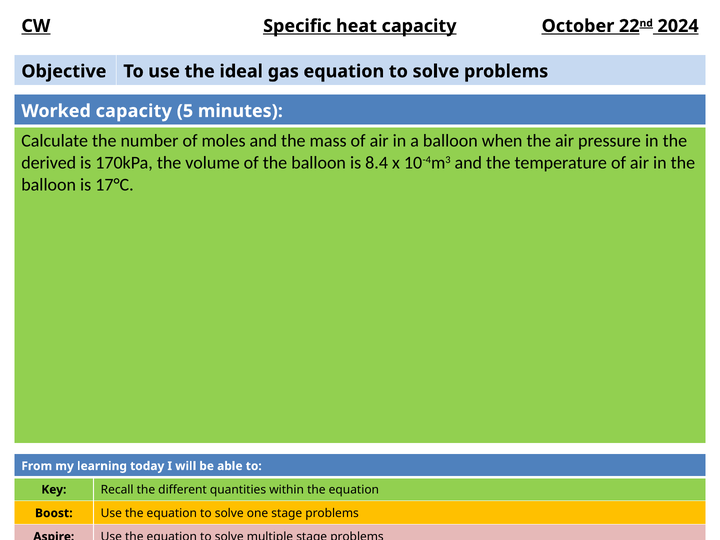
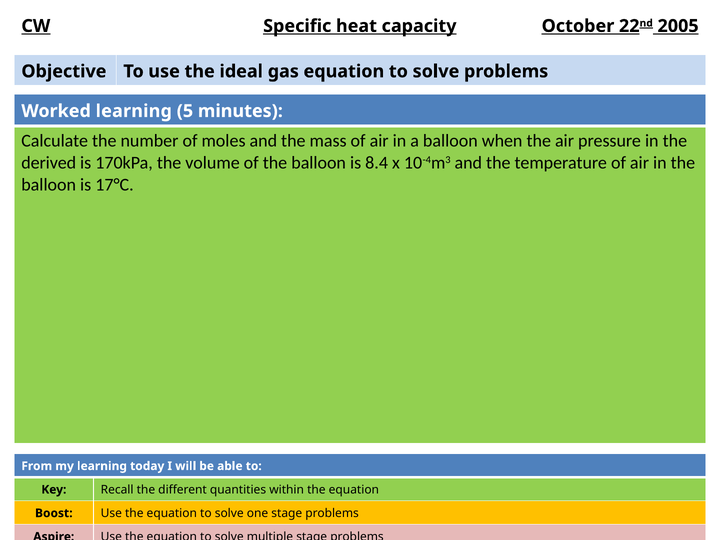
2024: 2024 -> 2005
Worked capacity: capacity -> learning
